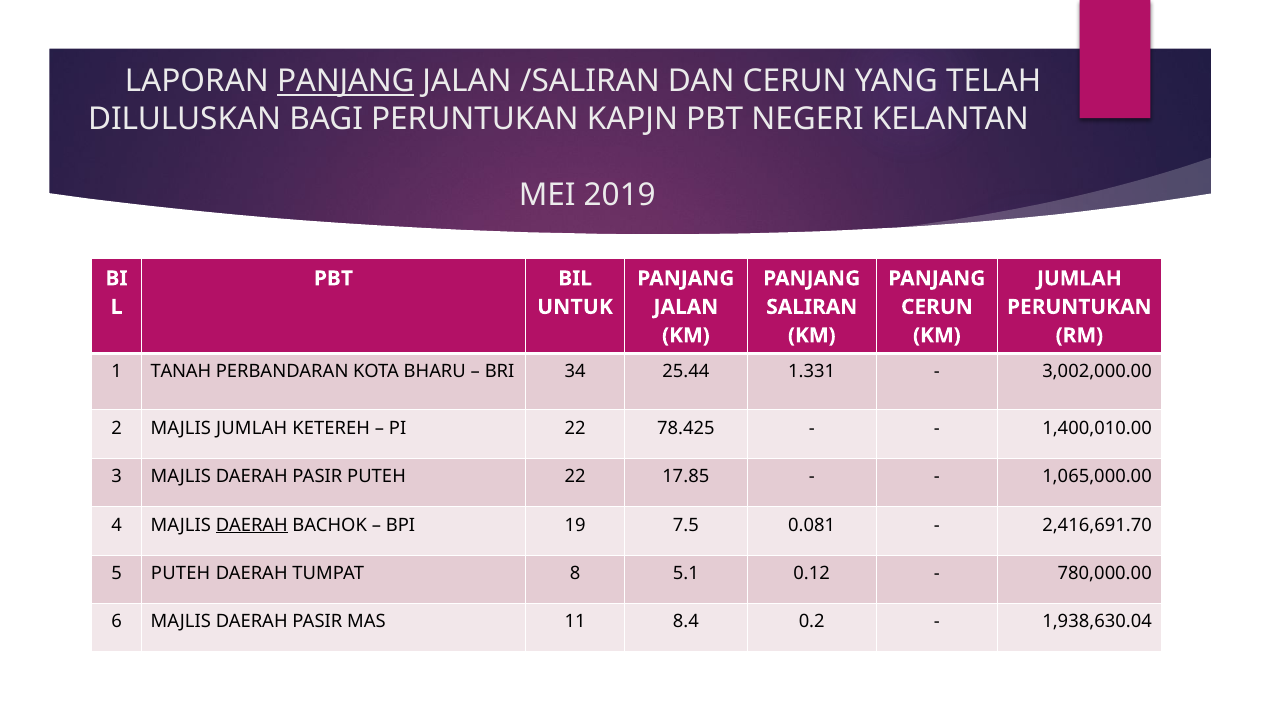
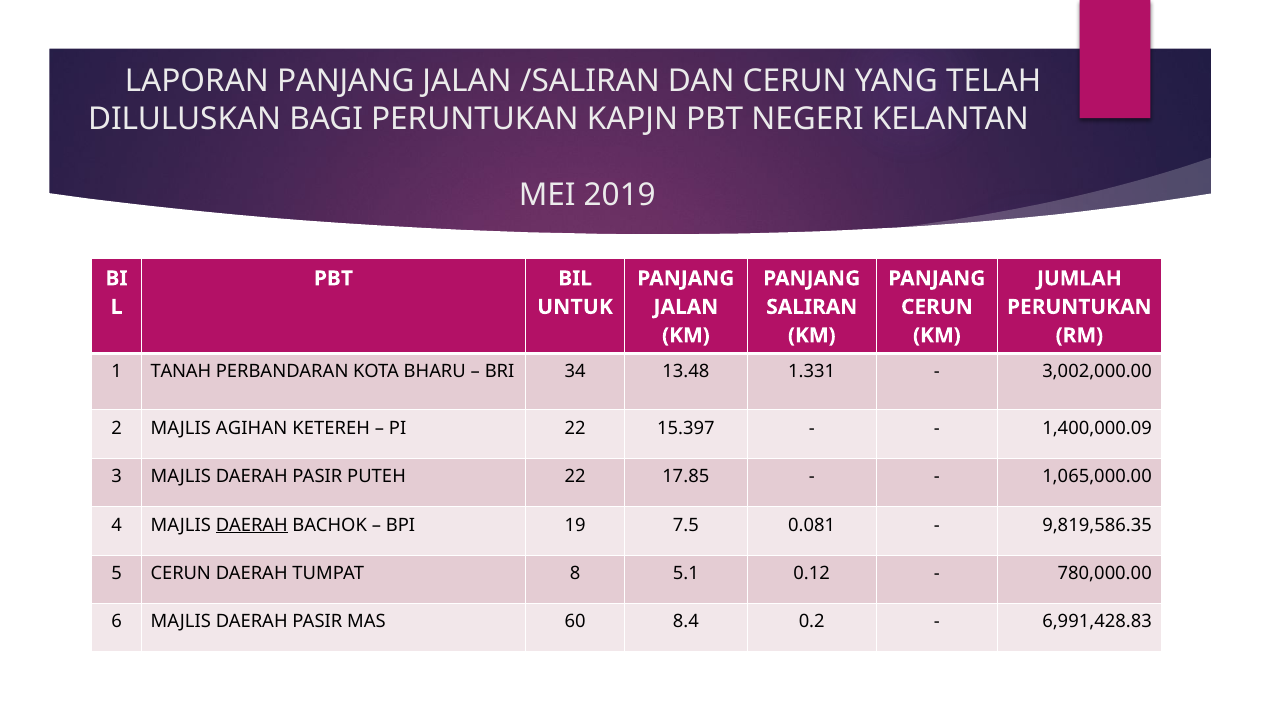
PANJANG at (346, 81) underline: present -> none
25.44: 25.44 -> 13.48
MAJLIS JUMLAH: JUMLAH -> AGIHAN
78.425: 78.425 -> 15.397
1,400,010.00: 1,400,010.00 -> 1,400,000.09
2,416,691.70: 2,416,691.70 -> 9,819,586.35
5 PUTEH: PUTEH -> CERUN
11: 11 -> 60
1,938,630.04: 1,938,630.04 -> 6,991,428.83
